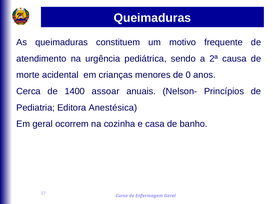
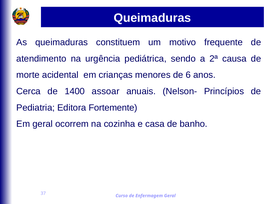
0: 0 -> 6
Anestésica: Anestésica -> Fortemente
